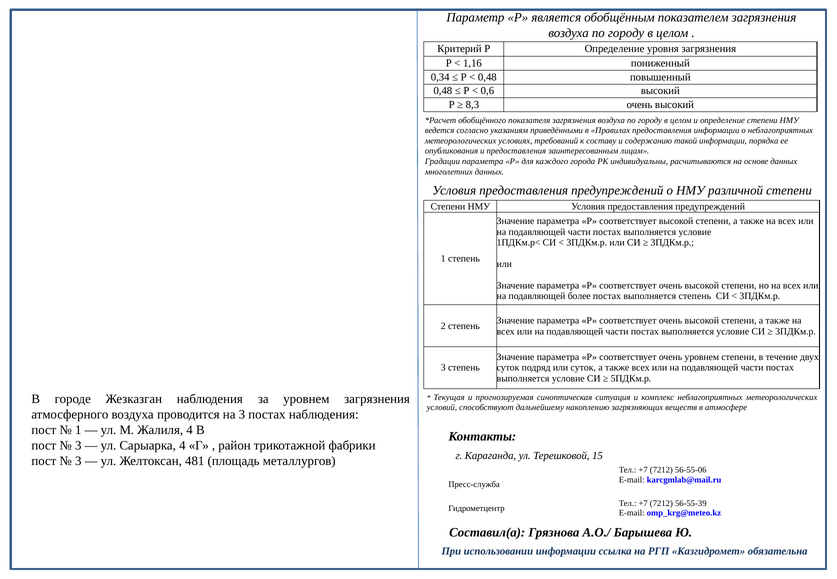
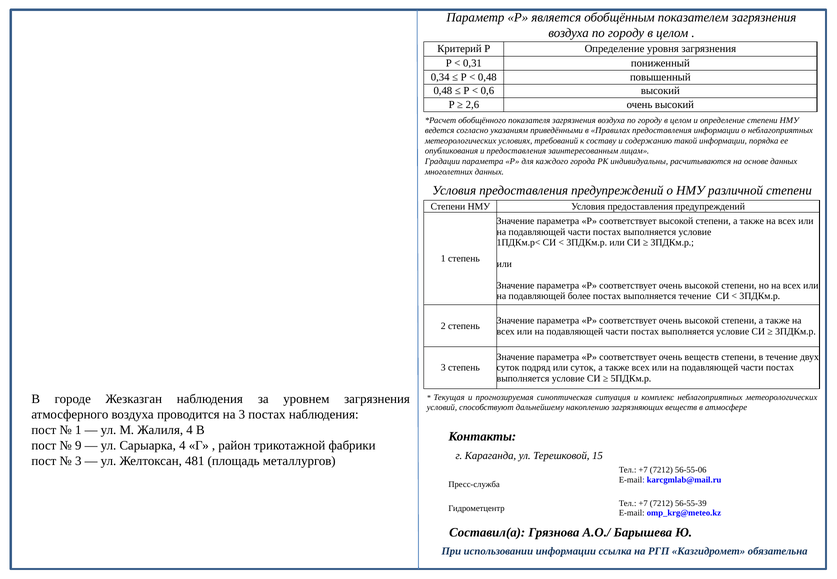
1,16: 1,16 -> 0,31
8,3: 8,3 -> 2,6
выполняется степень: степень -> течение
очень уровнем: уровнем -> веществ
3 at (78, 446): 3 -> 9
